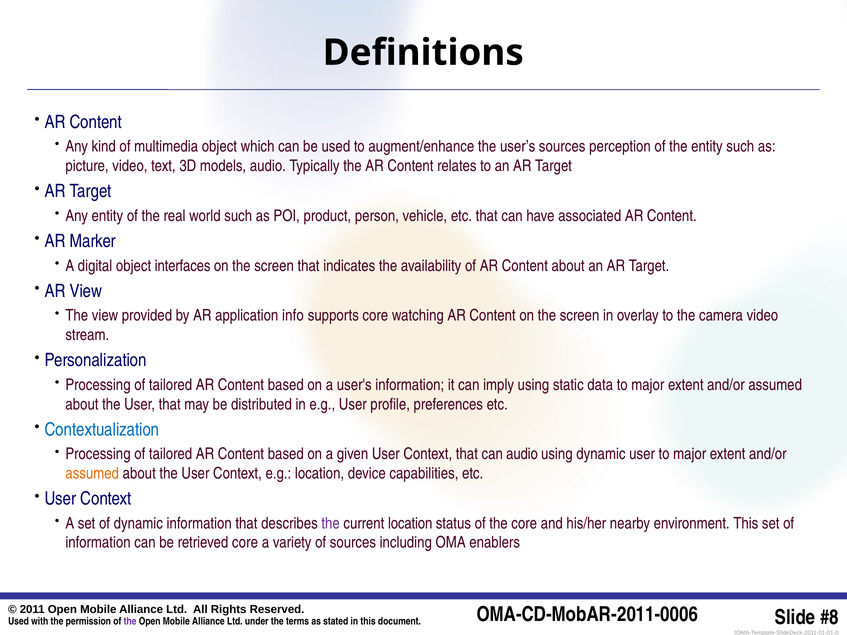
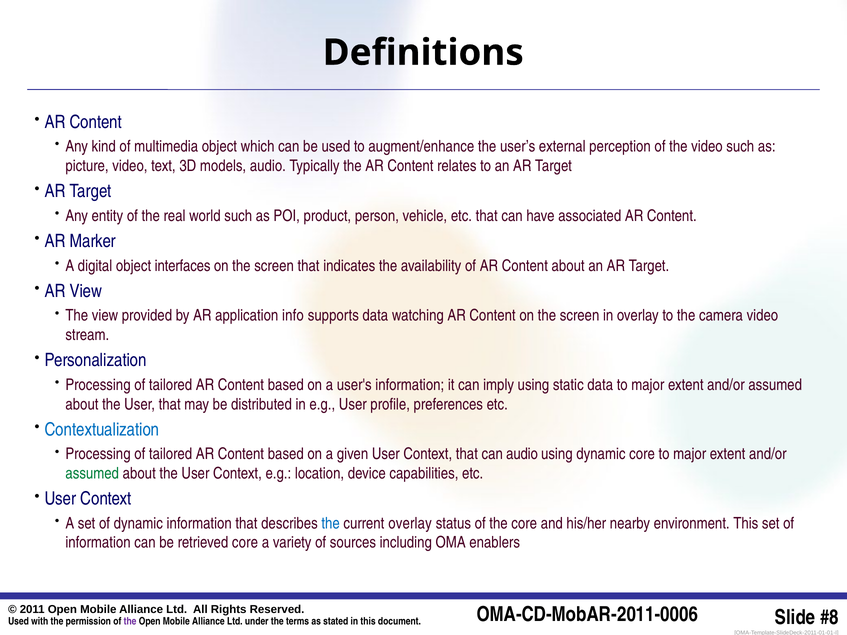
user’s sources: sources -> external
the entity: entity -> video
supports core: core -> data
dynamic user: user -> core
assumed at (92, 474) colour: orange -> green
the at (331, 524) colour: purple -> blue
current location: location -> overlay
